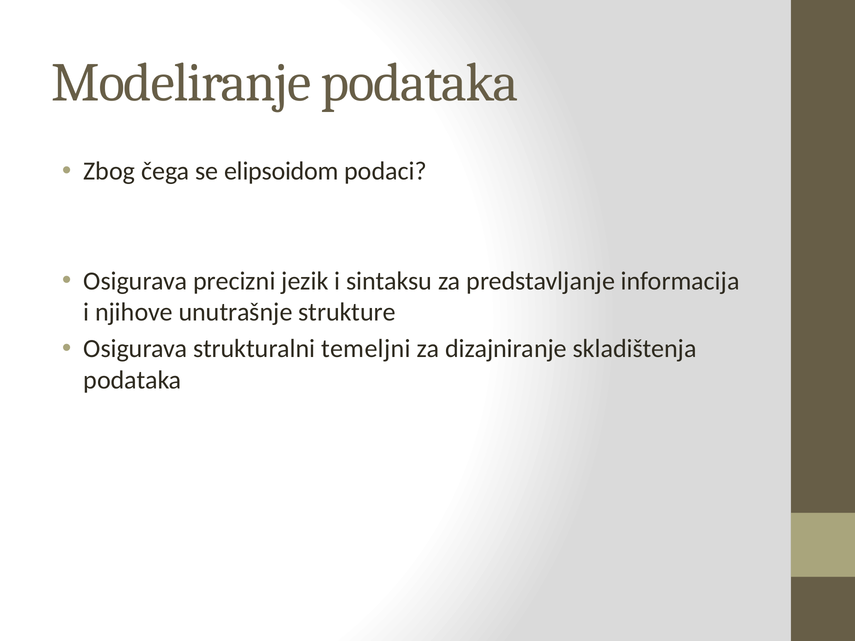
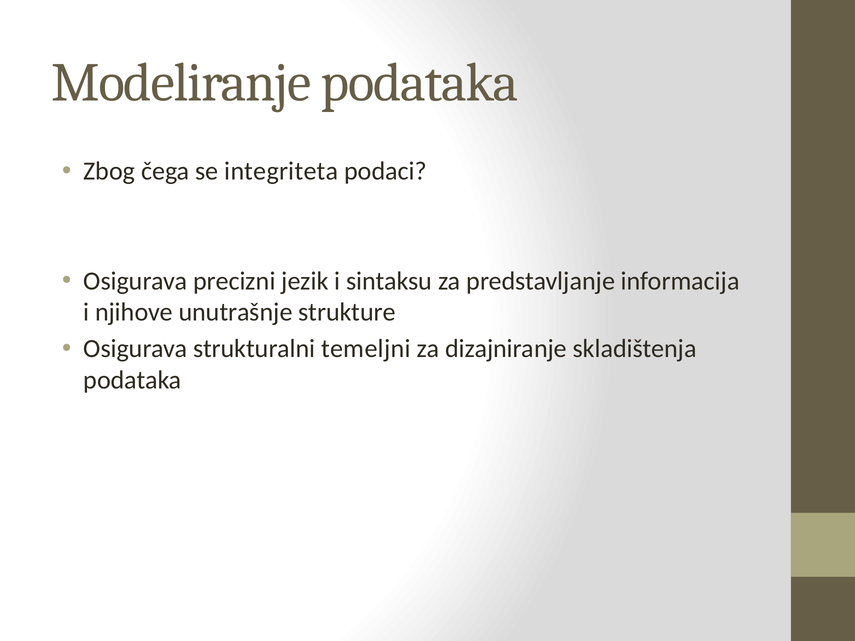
elipsoidom: elipsoidom -> integriteta
